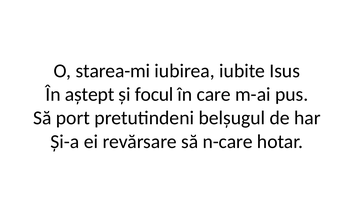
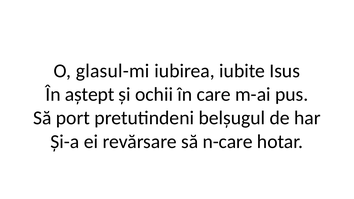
starea-mi: starea-mi -> glasul-mi
focul: focul -> ochii
